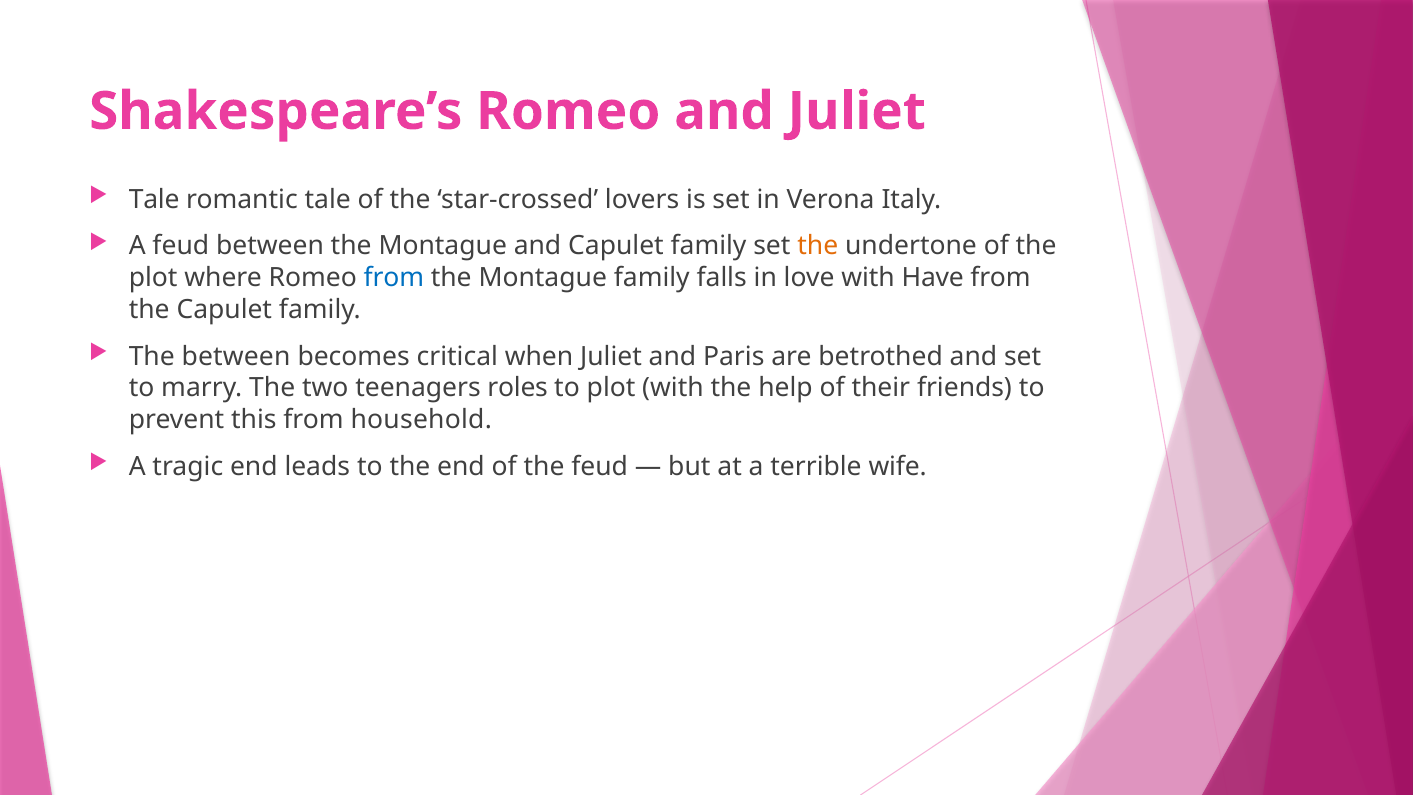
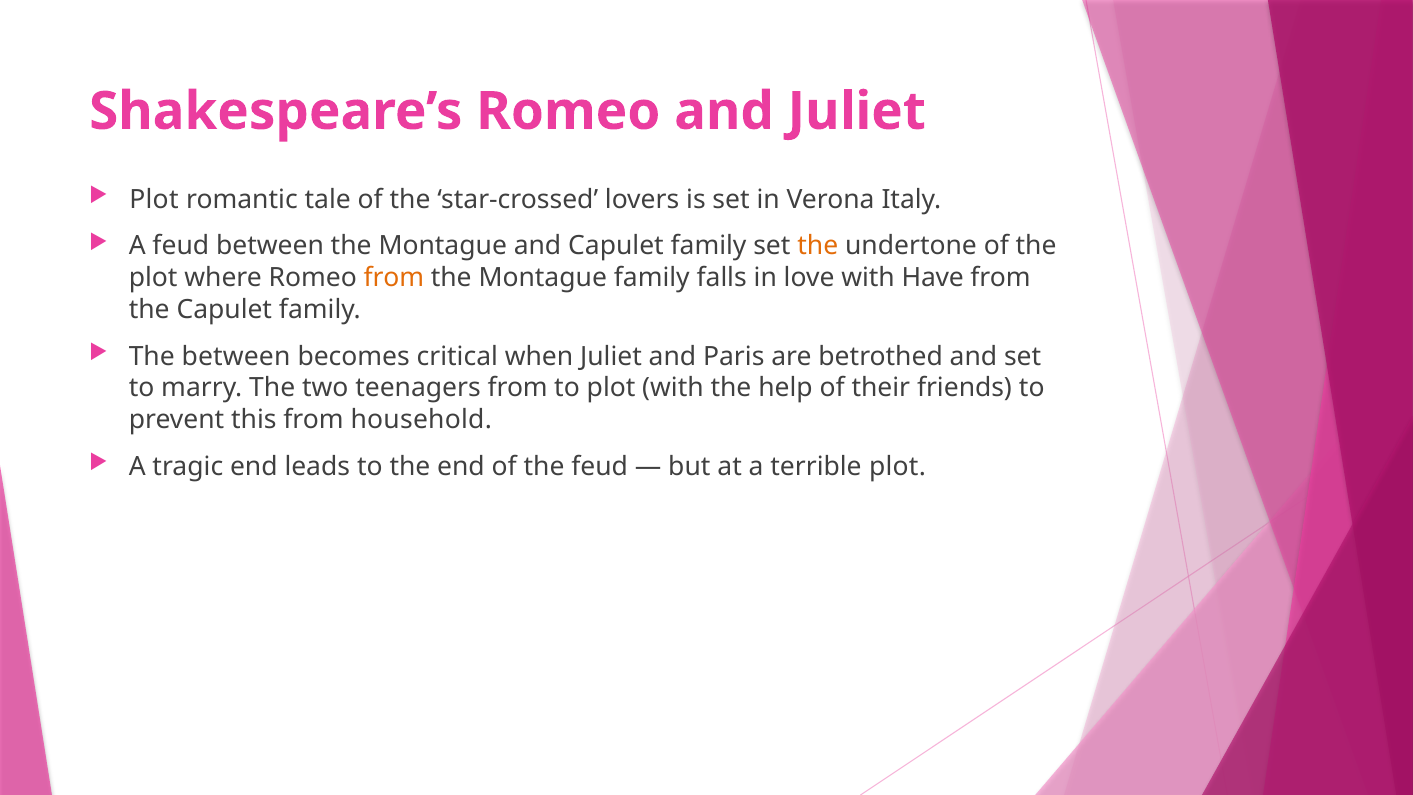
Tale at (154, 200): Tale -> Plot
from at (394, 278) colour: blue -> orange
teenagers roles: roles -> from
terrible wife: wife -> plot
